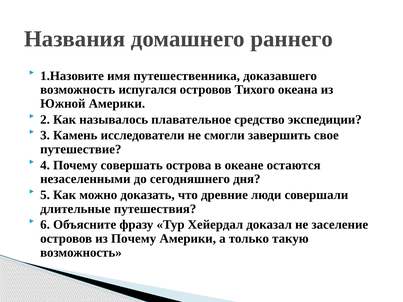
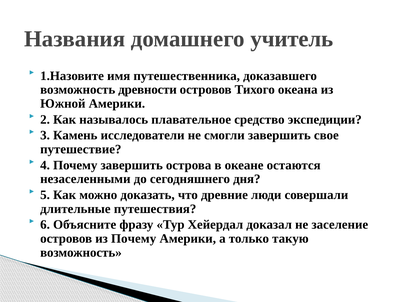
раннего: раннего -> учитель
испугался: испугался -> древности
Почему совершать: совершать -> завершить
